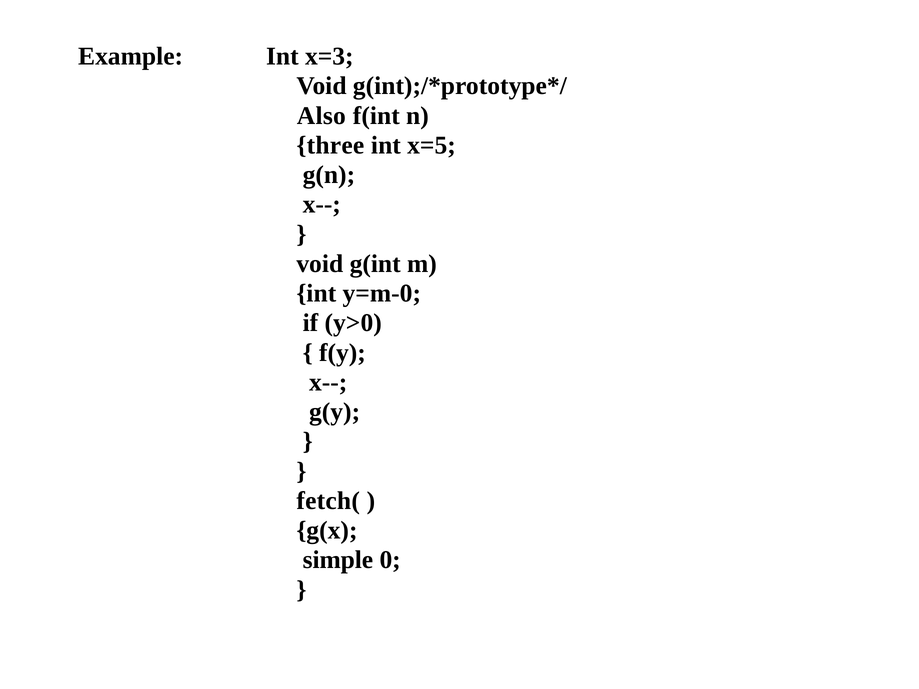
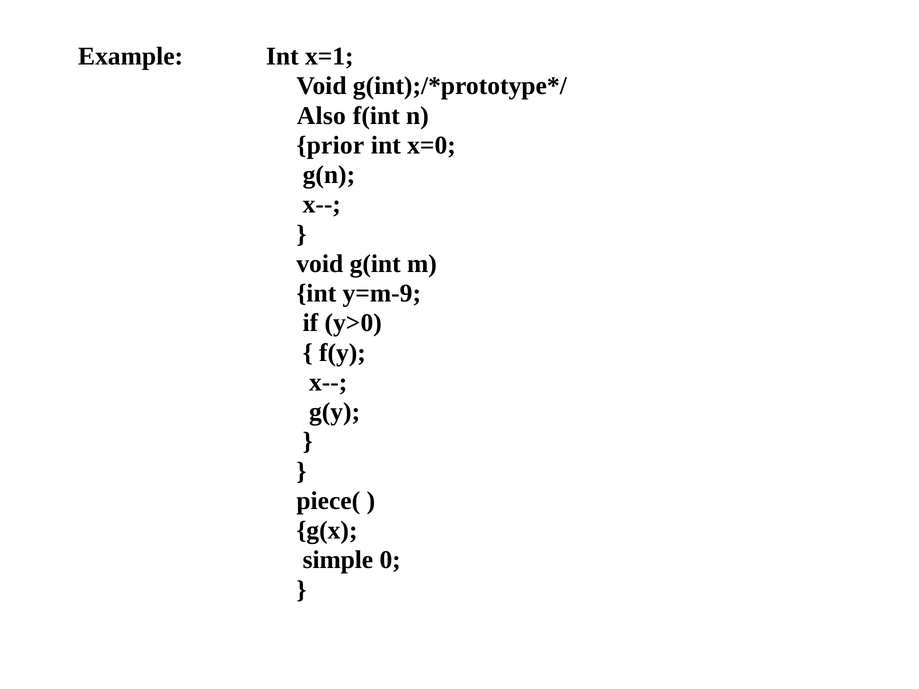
x=3: x=3 -> x=1
three: three -> prior
x=5: x=5 -> x=0
y=m-0: y=m-0 -> y=m-9
fetch(: fetch( -> piece(
